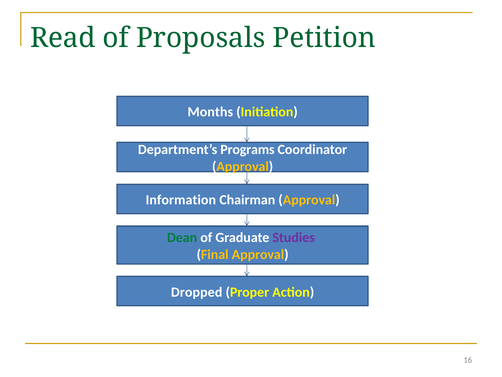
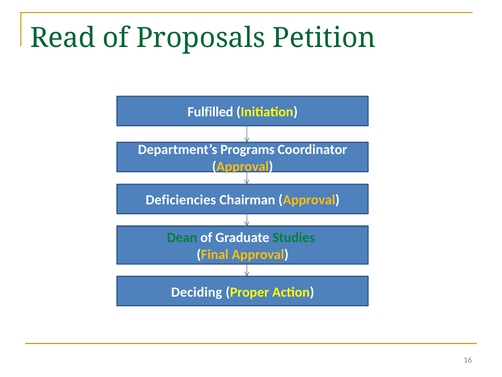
Months: Months -> Fulfilled
Information: Information -> Deficiencies
Studies colour: purple -> green
Dropped: Dropped -> Deciding
